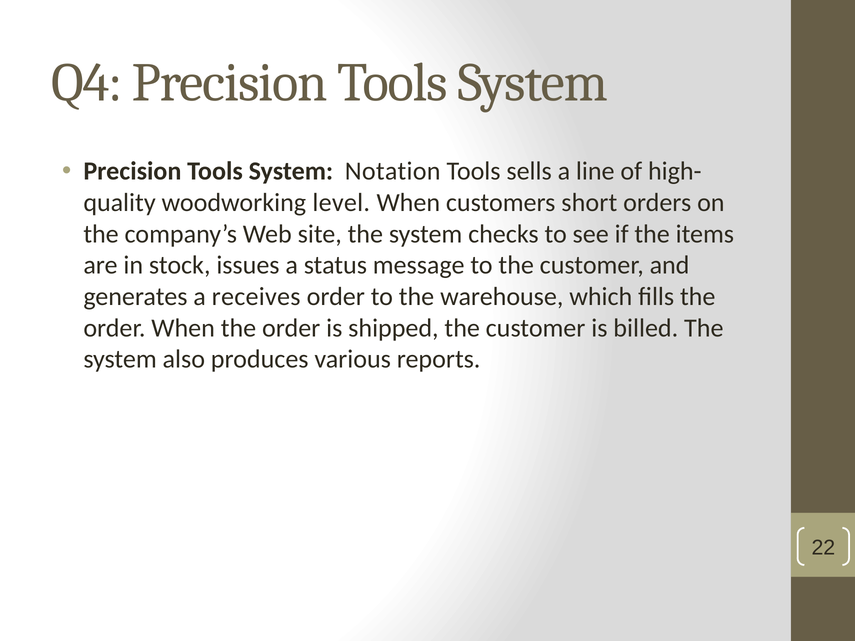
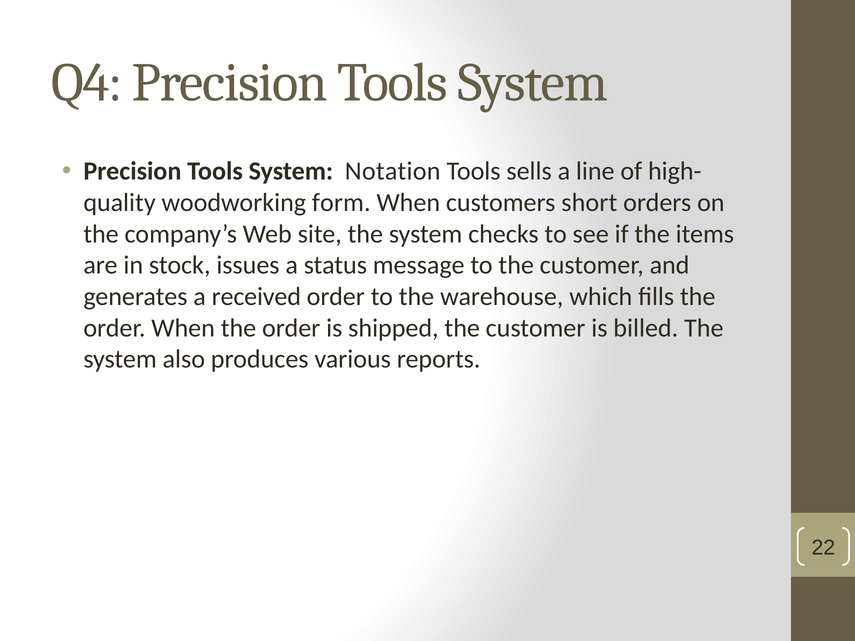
level: level -> form
receives: receives -> received
